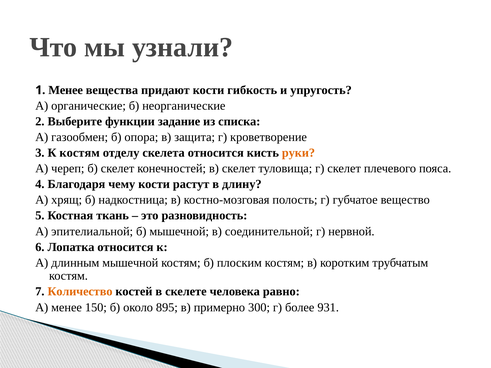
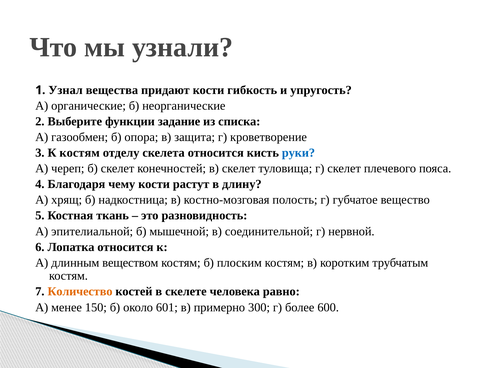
Менее at (66, 90): Менее -> Узнал
руки colour: orange -> blue
длинным мышечной: мышечной -> веществом
895: 895 -> 601
931: 931 -> 600
